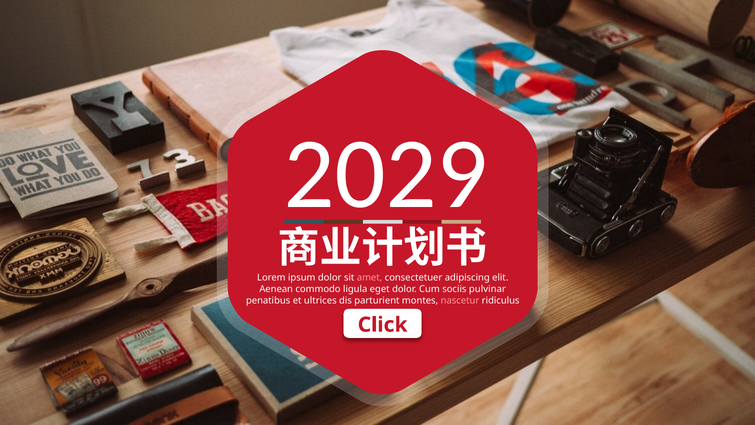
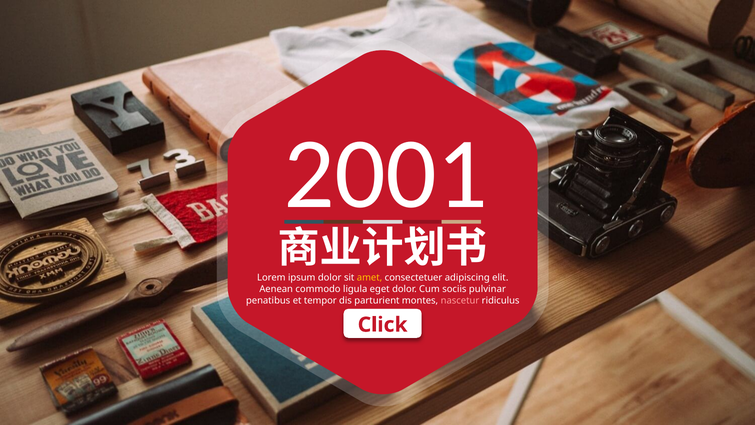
2029: 2029 -> 2001
amet colour: pink -> yellow
ultrices: ultrices -> tempor
